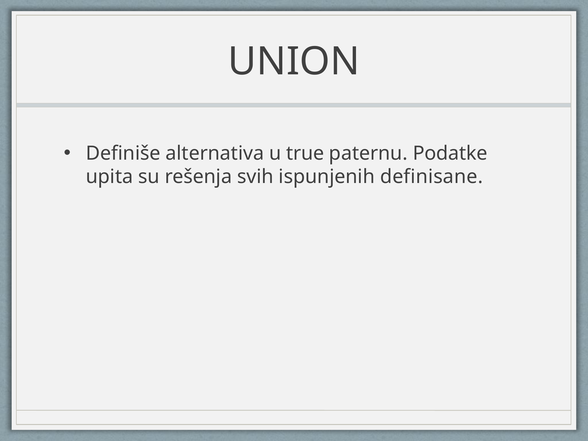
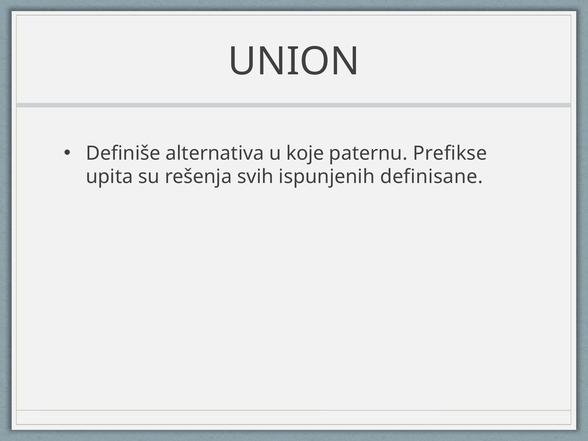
true: true -> koje
Podatke: Podatke -> Prefikse
